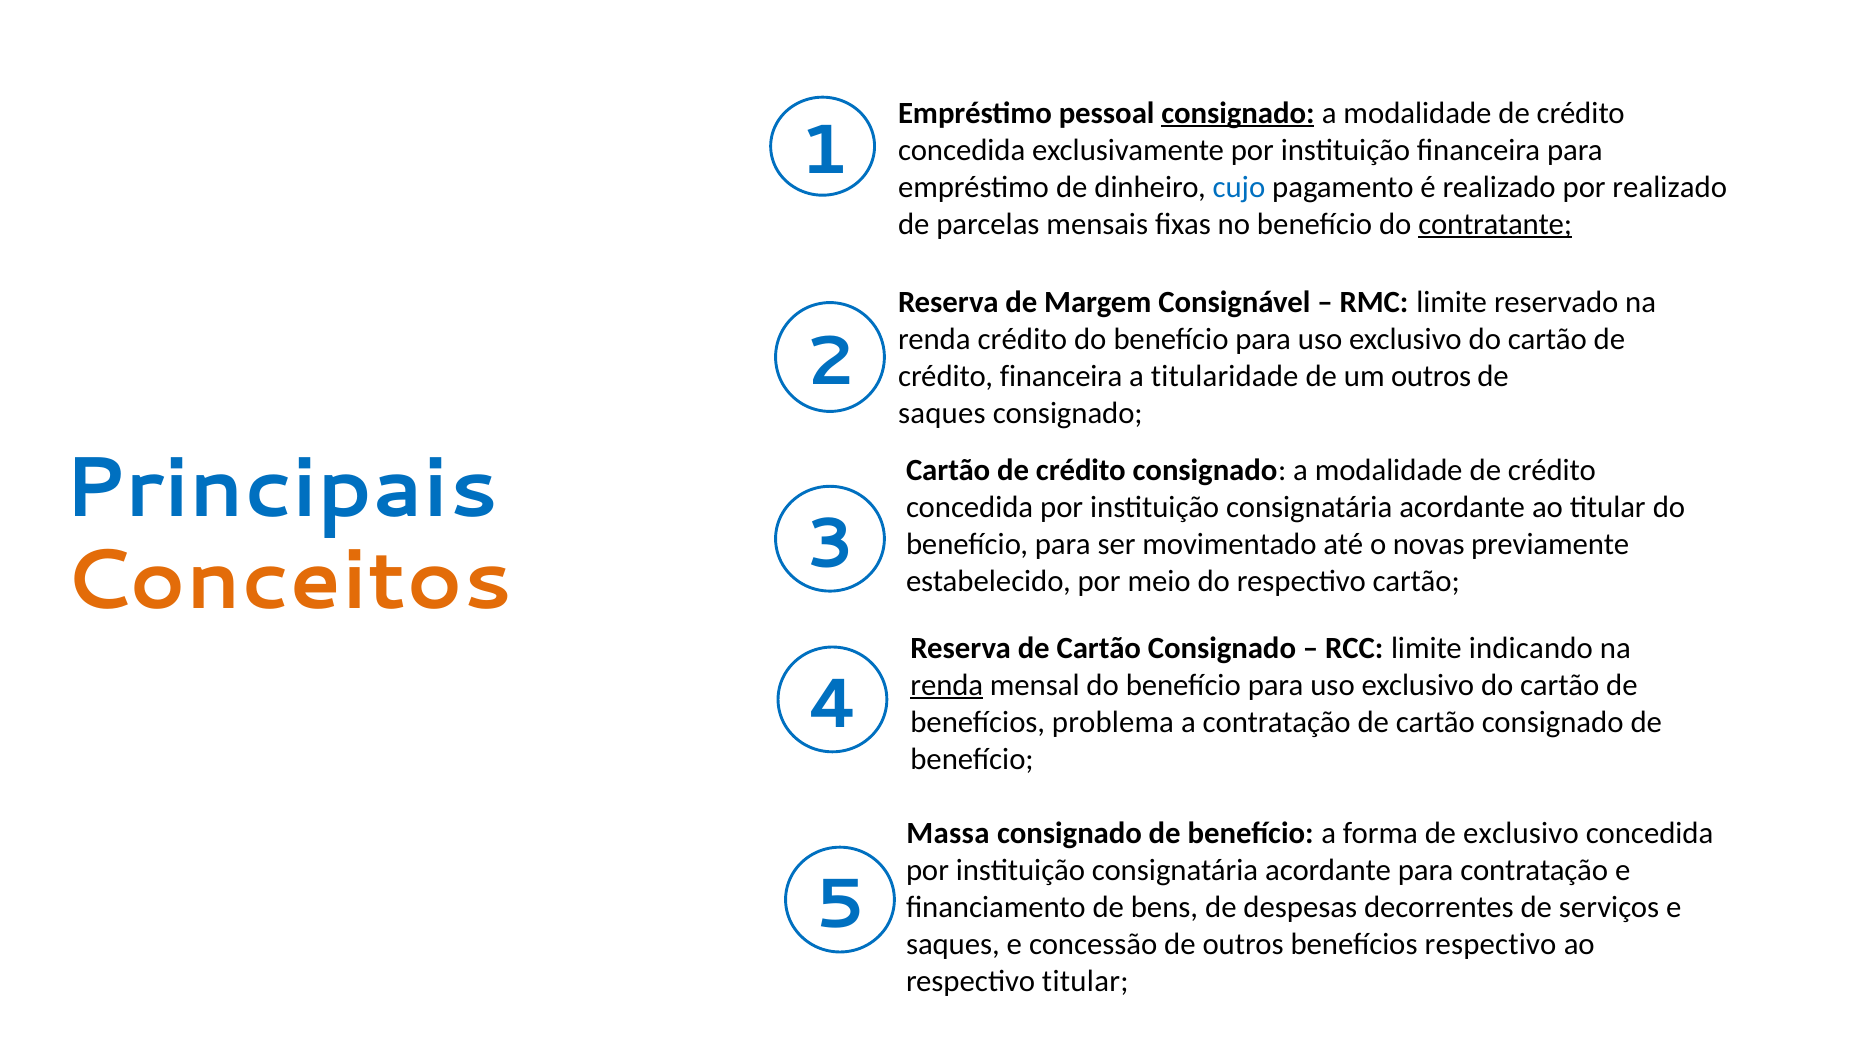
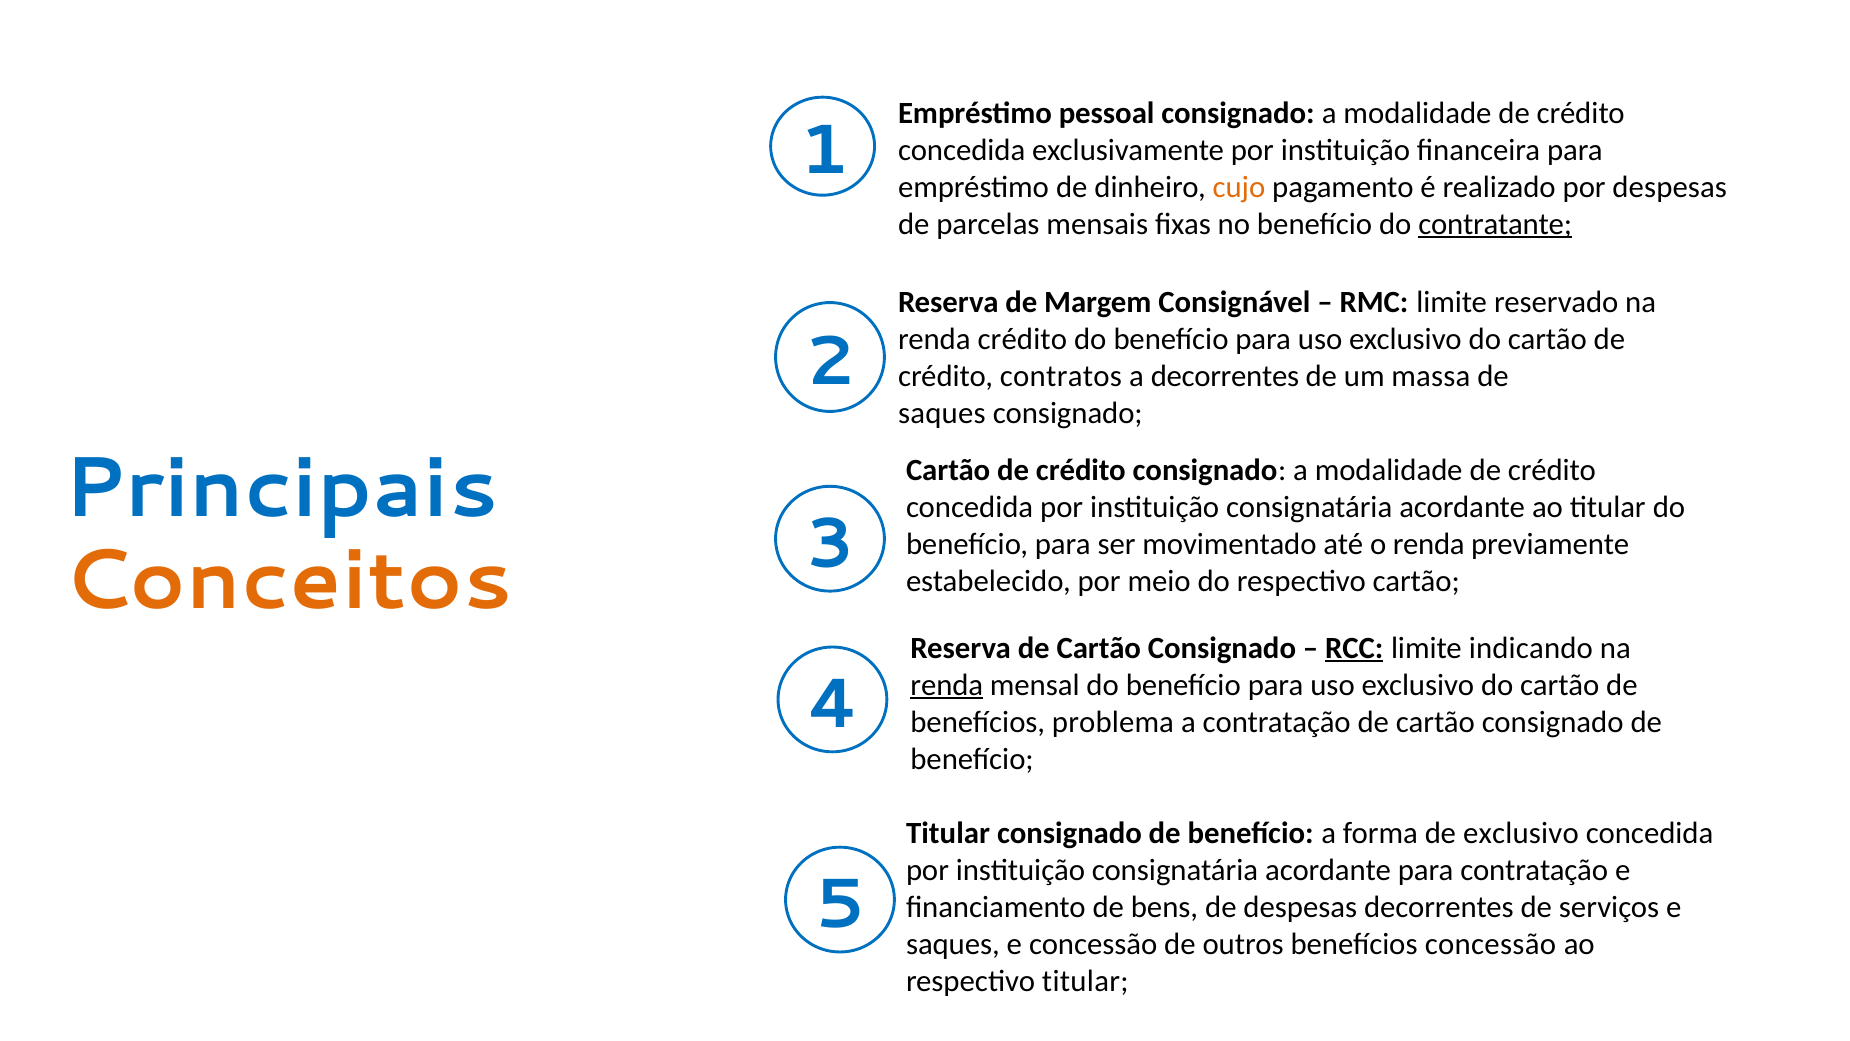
consignado at (1238, 113) underline: present -> none
cujo colour: blue -> orange
por realizado: realizado -> despesas
crédito financeira: financeira -> contratos
a titularidade: titularidade -> decorrentes
um outros: outros -> massa
o novas: novas -> renda
RCC underline: none -> present
Massa at (948, 833): Massa -> Titular
benefícios respectivo: respectivo -> concessão
